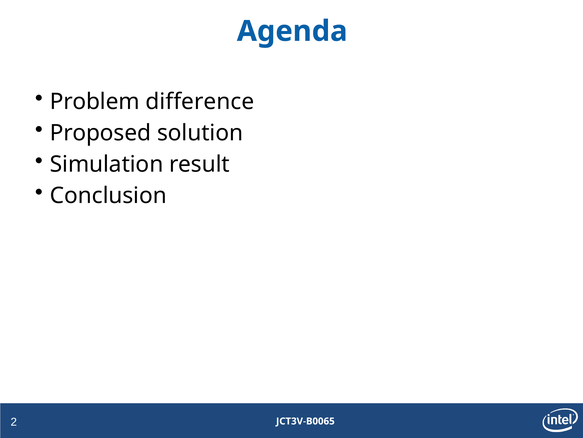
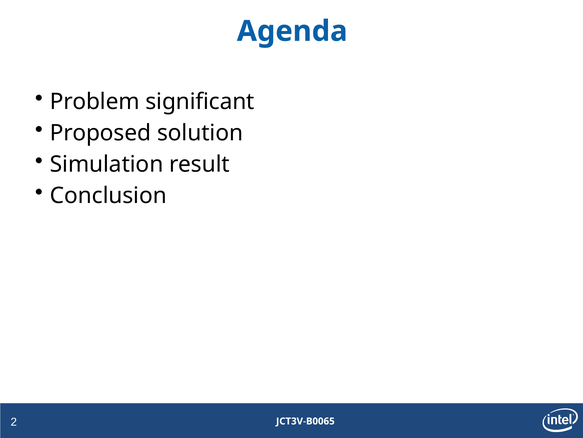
difference: difference -> significant
